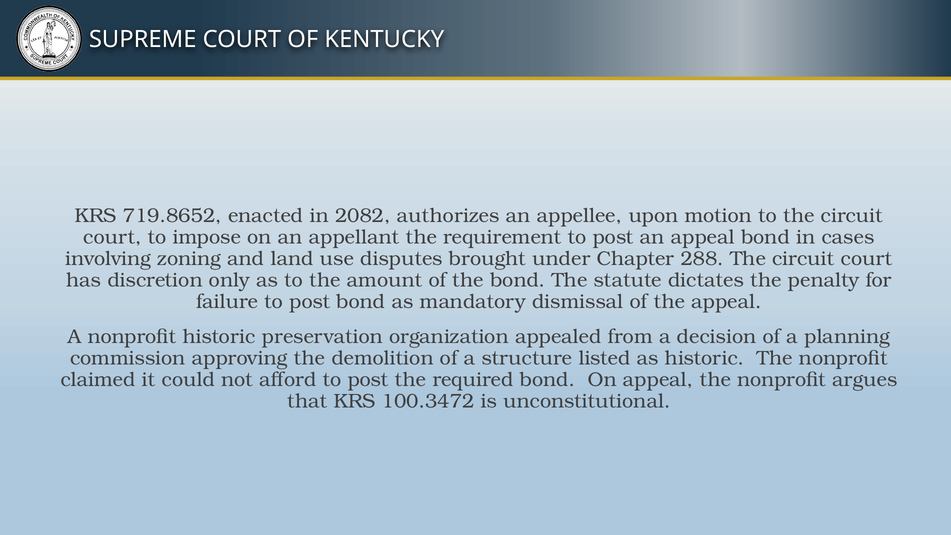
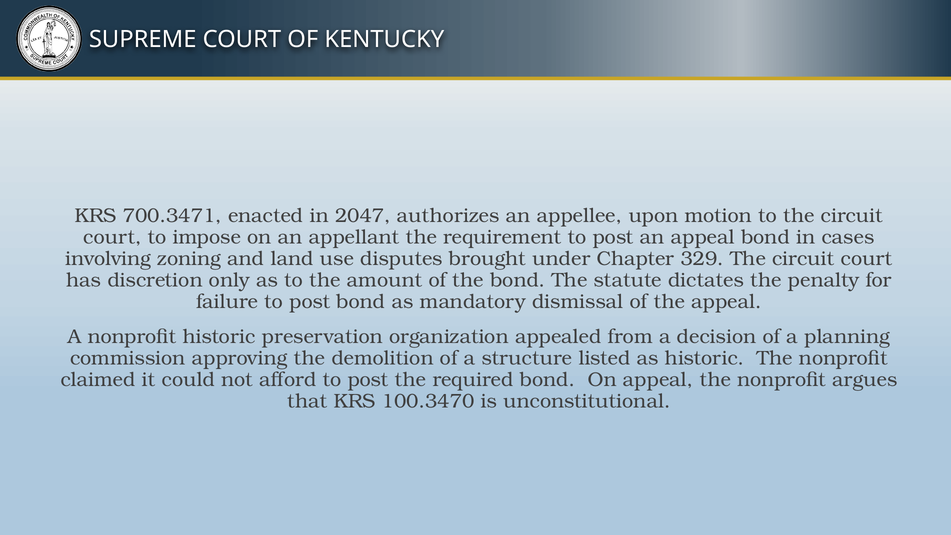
719.8652: 719.8652 -> 700.3471
2082: 2082 -> 2047
288: 288 -> 329
100.3472: 100.3472 -> 100.3470
